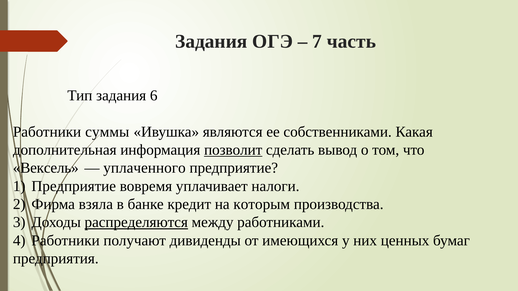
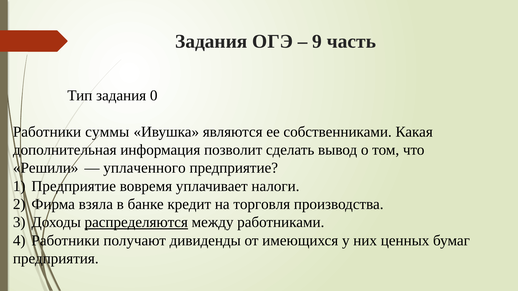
7: 7 -> 9
6: 6 -> 0
позволит underline: present -> none
Вексель: Вексель -> Решили
которым: которым -> торговля
